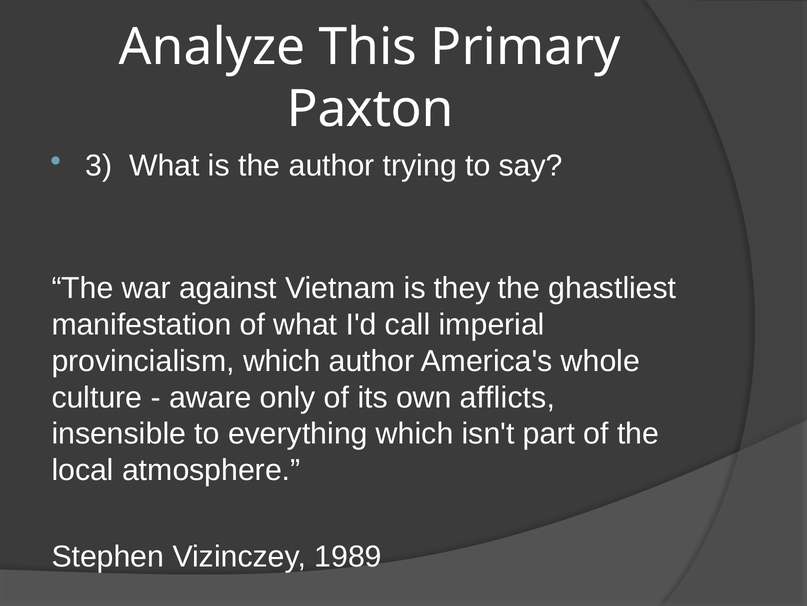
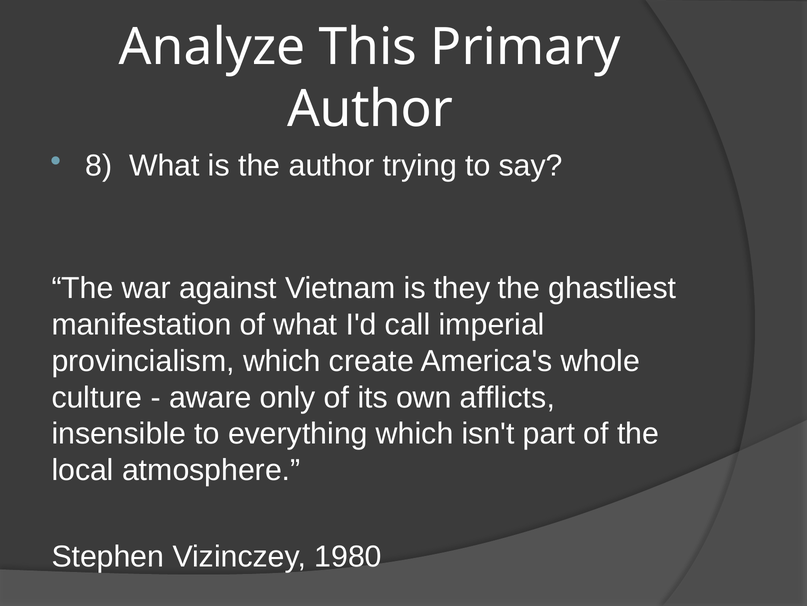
Paxton at (370, 109): Paxton -> Author
3: 3 -> 8
which author: author -> create
1989: 1989 -> 1980
